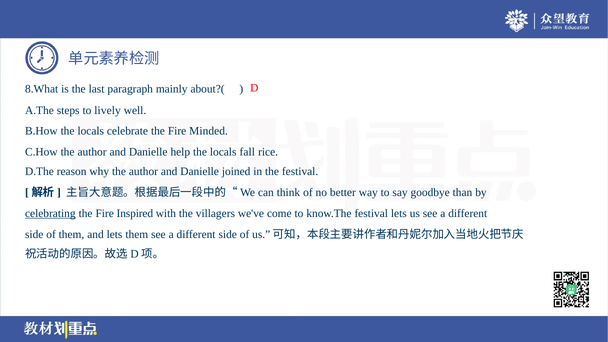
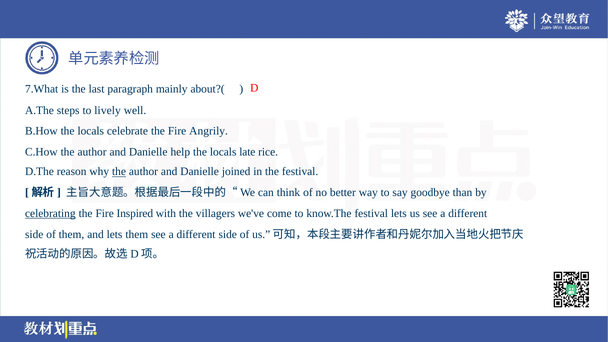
8.What: 8.What -> 7.What
Minded: Minded -> Angrily
fall: fall -> late
the at (119, 172) underline: none -> present
